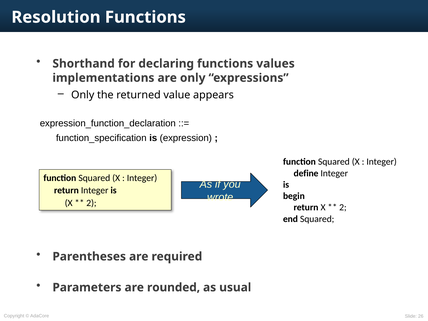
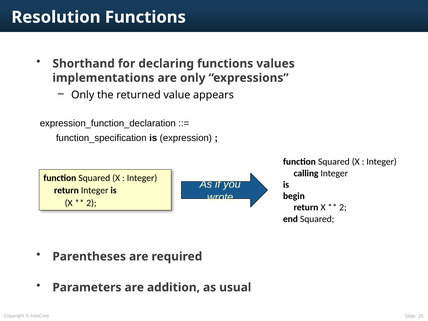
define: define -> calling
rounded: rounded -> addition
